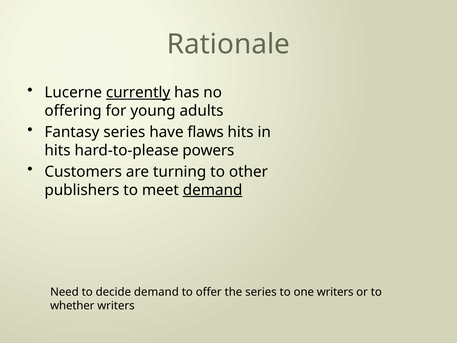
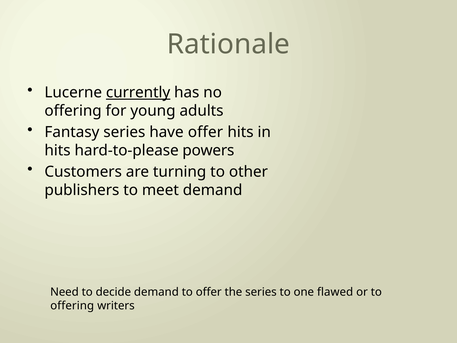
have flaws: flaws -> offer
demand at (213, 190) underline: present -> none
one writers: writers -> flawed
whether at (72, 305): whether -> offering
